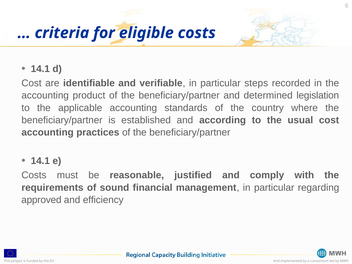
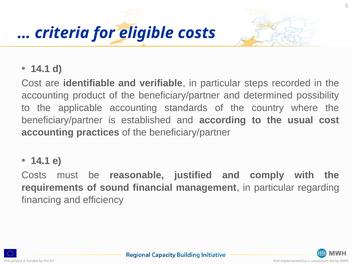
legislation: legislation -> possibility
approved: approved -> financing
